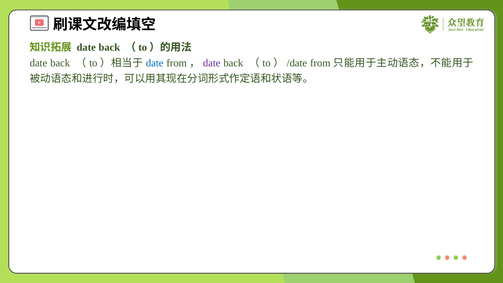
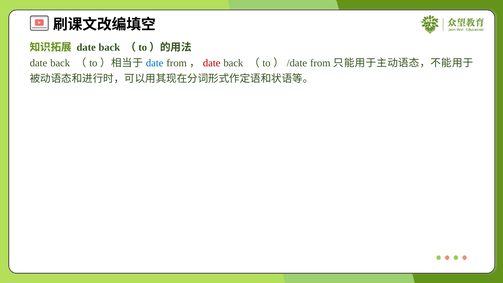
date at (212, 63) colour: purple -> red
